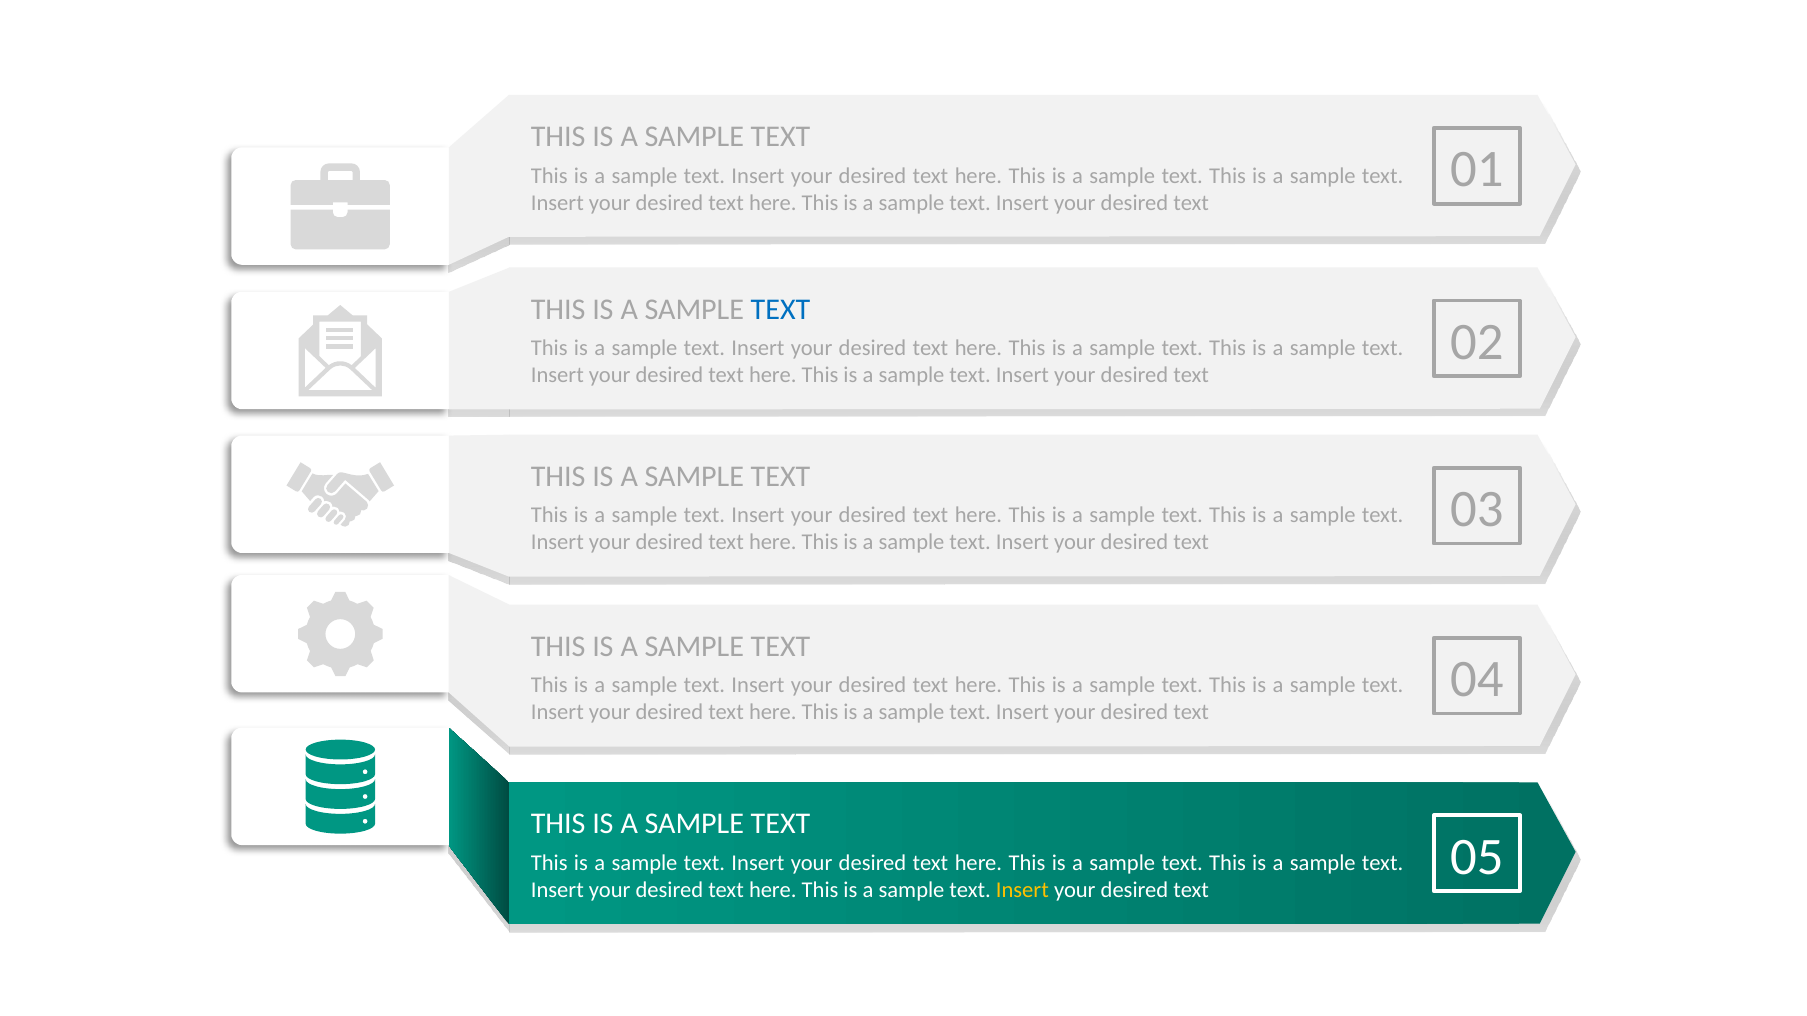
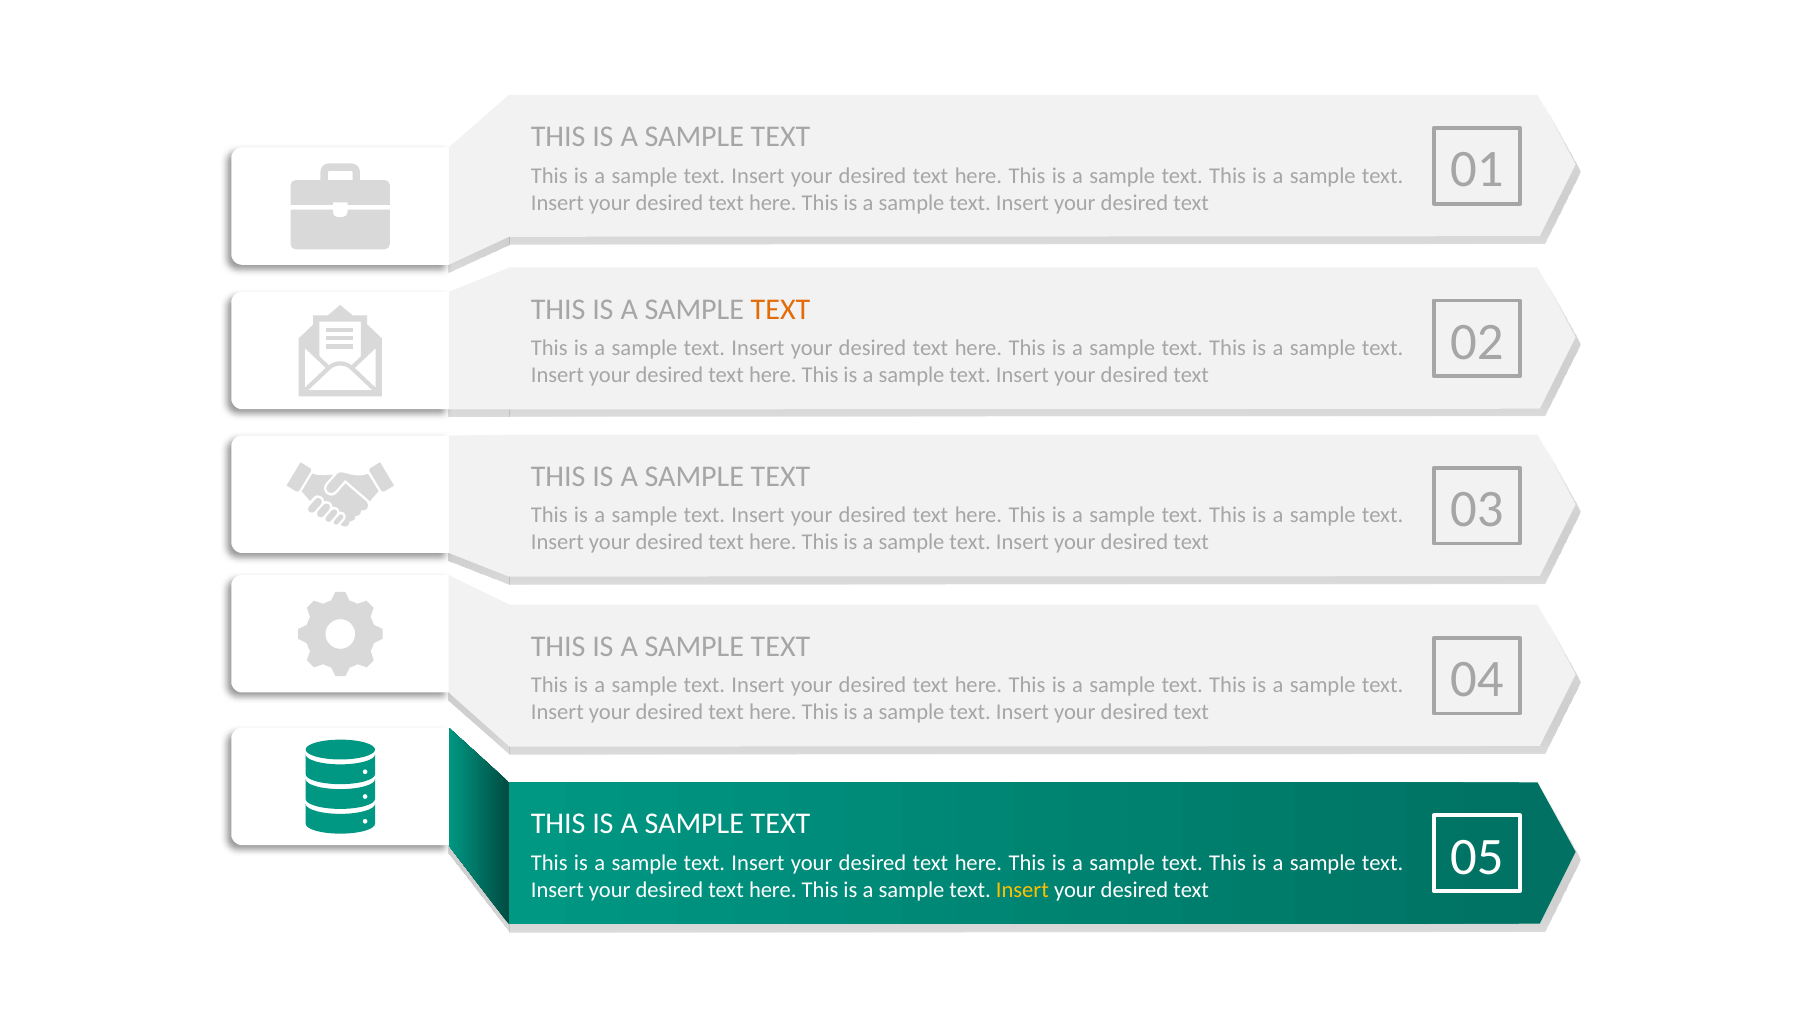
TEXT at (781, 309) colour: blue -> orange
